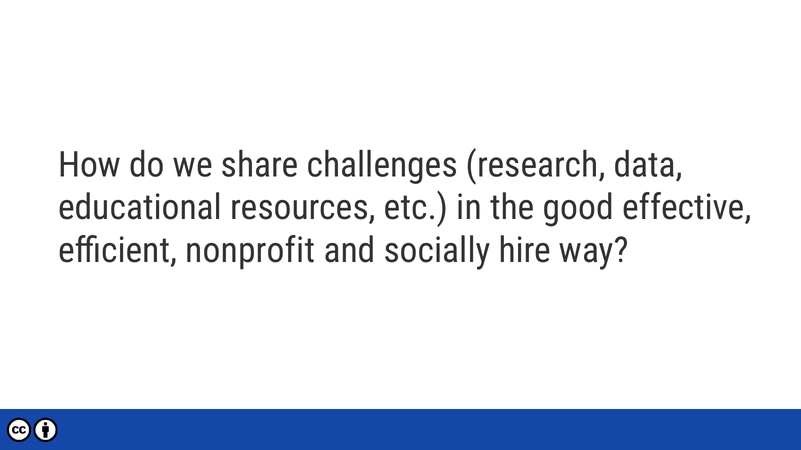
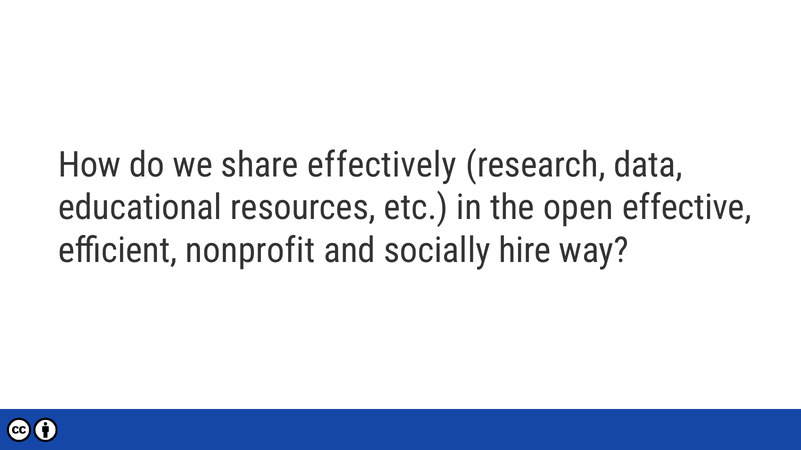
challenges: challenges -> effectively
good: good -> open
